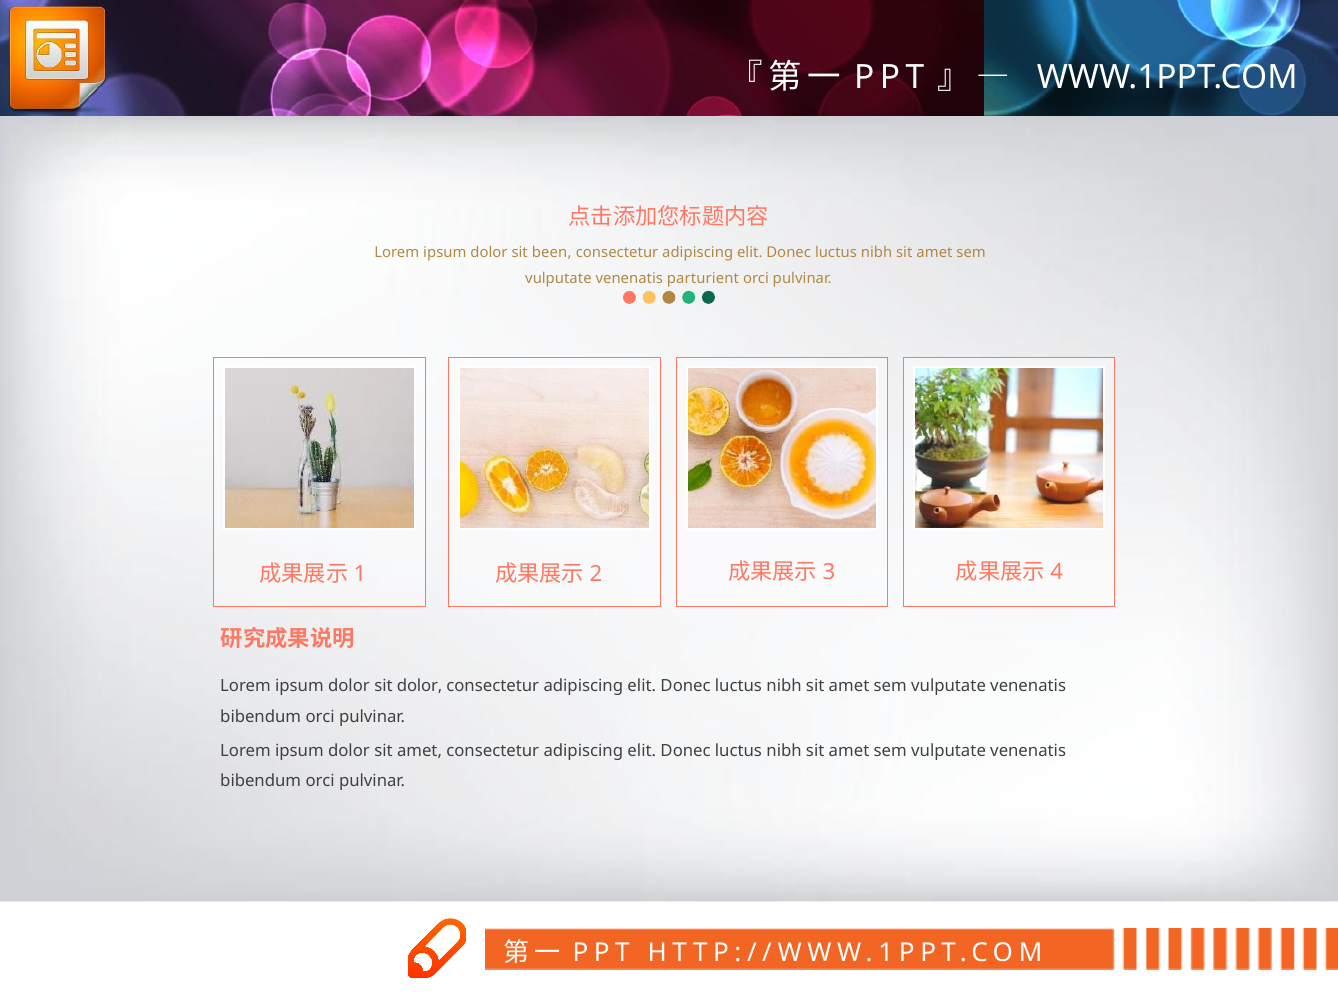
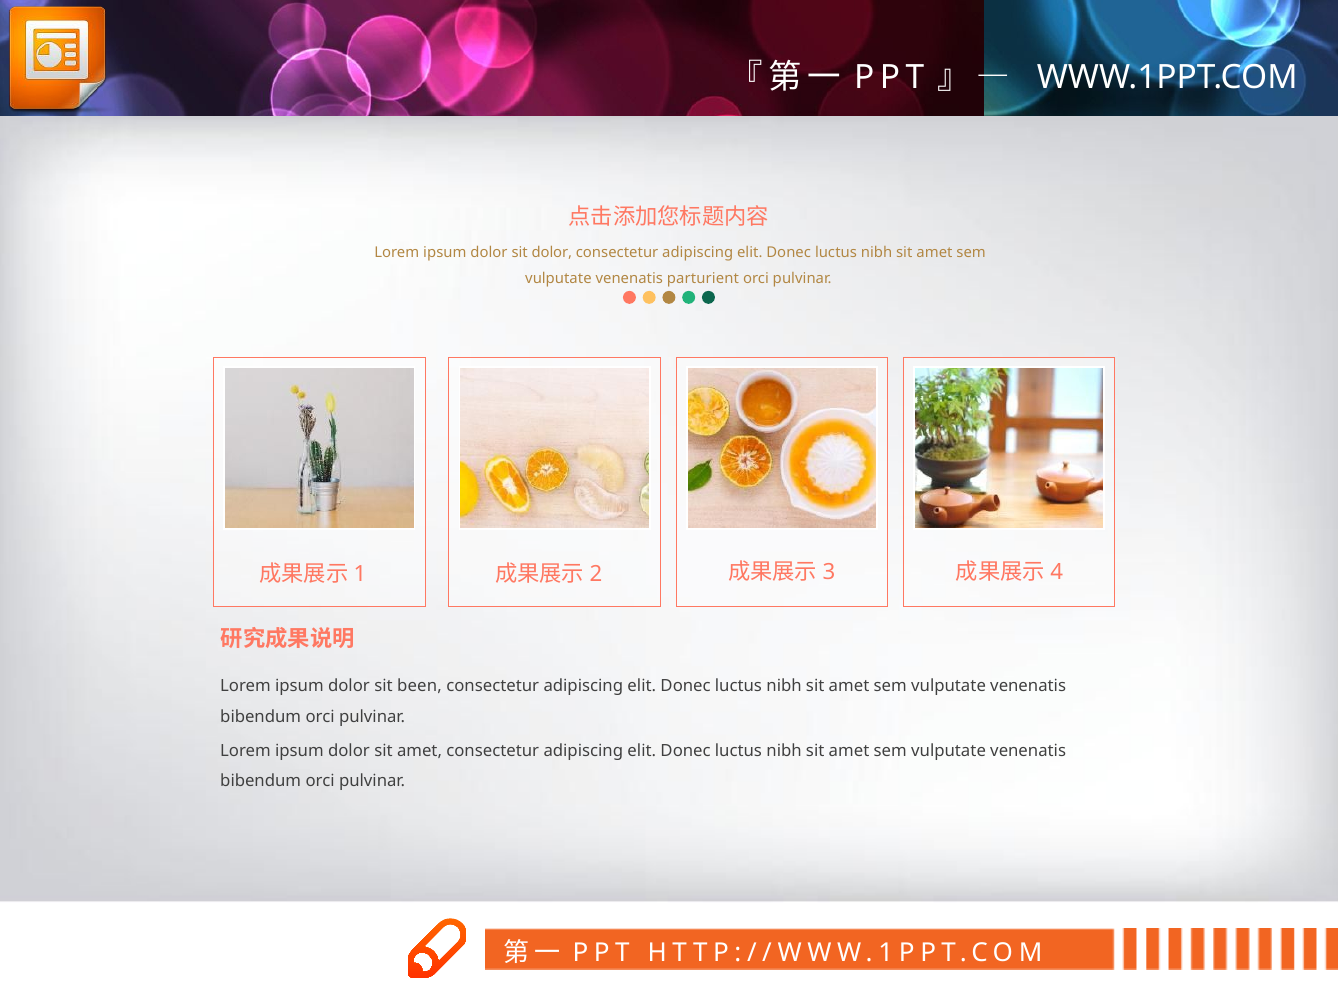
sit been: been -> dolor
sit dolor: dolor -> been
